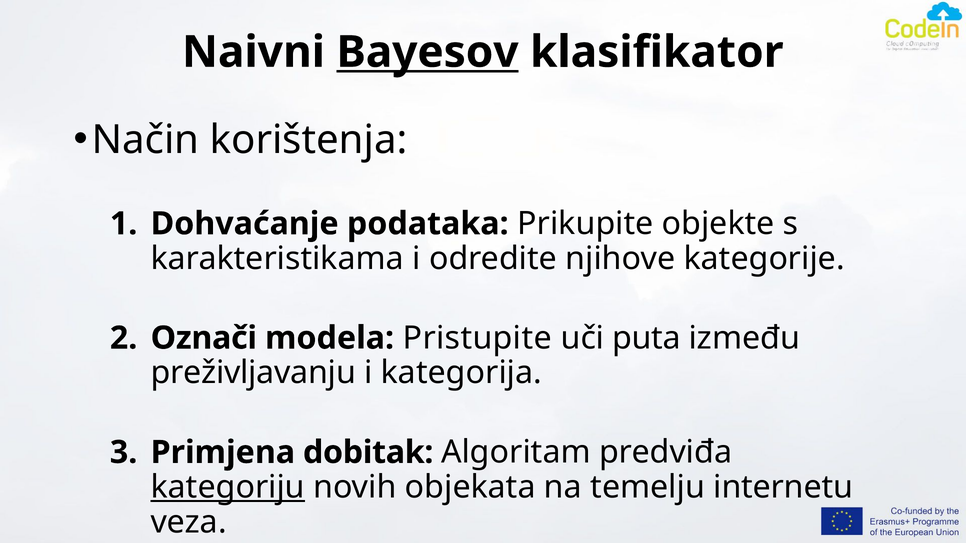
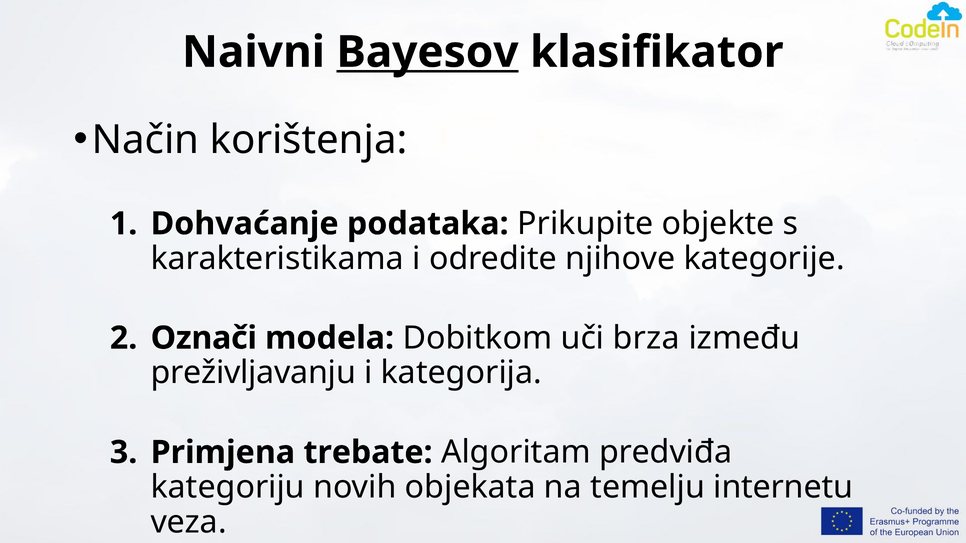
Pristupite: Pristupite -> Dobitkom
puta: puta -> brza
dobitak: dobitak -> trebate
kategoriju underline: present -> none
